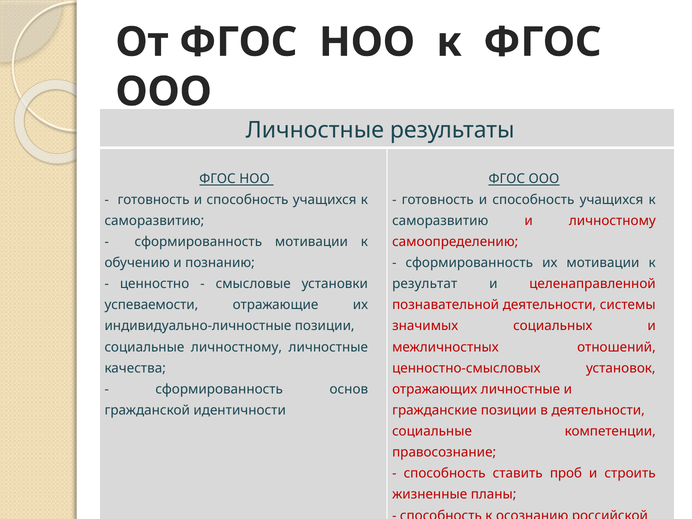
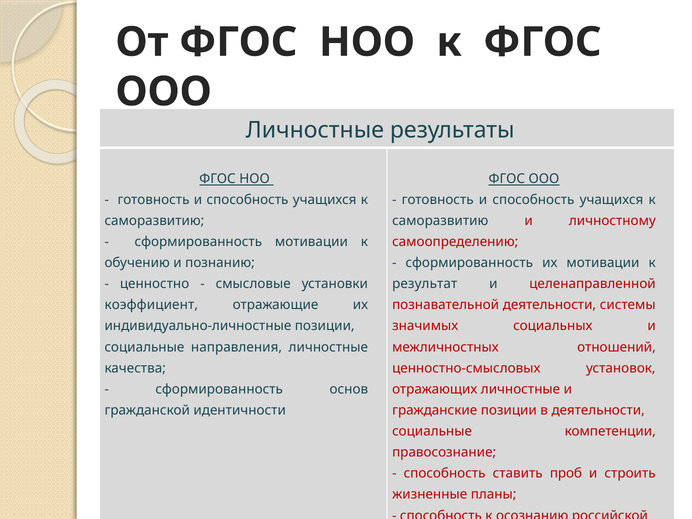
успеваемости: успеваемости -> коэффициент
социальные личностному: личностному -> направления
